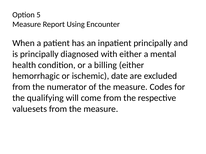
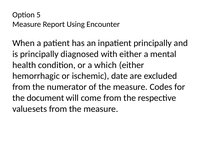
billing: billing -> which
qualifying: qualifying -> document
